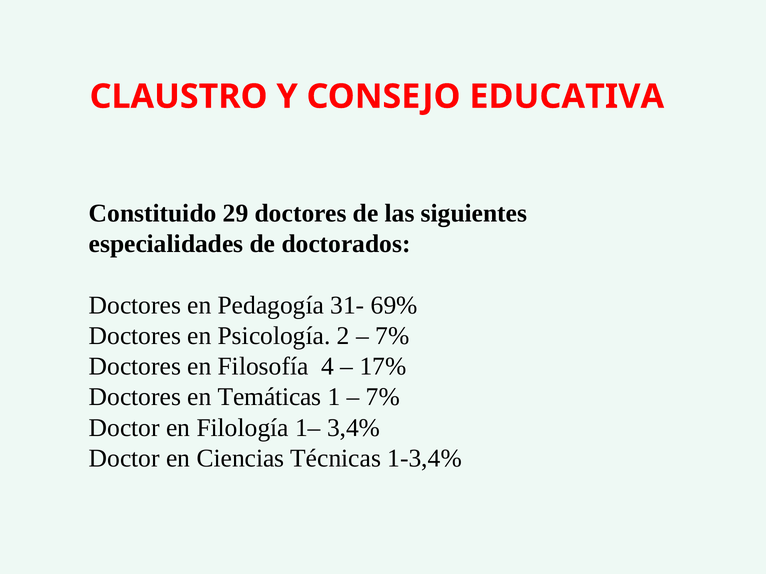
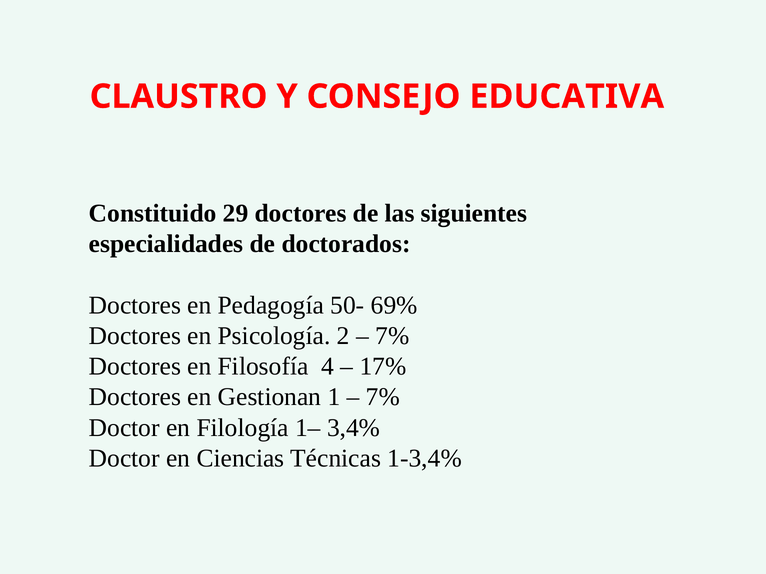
31-: 31- -> 50-
Temáticas: Temáticas -> Gestionan
